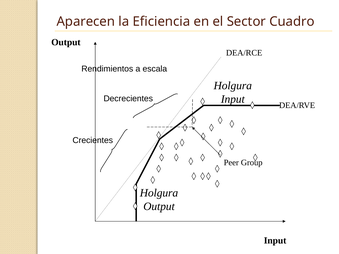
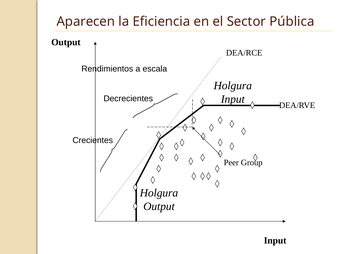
Cuadro: Cuadro -> Pública
